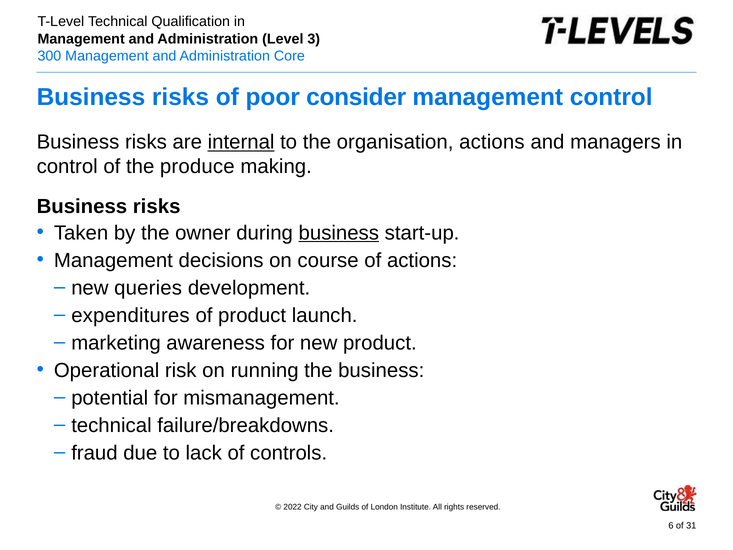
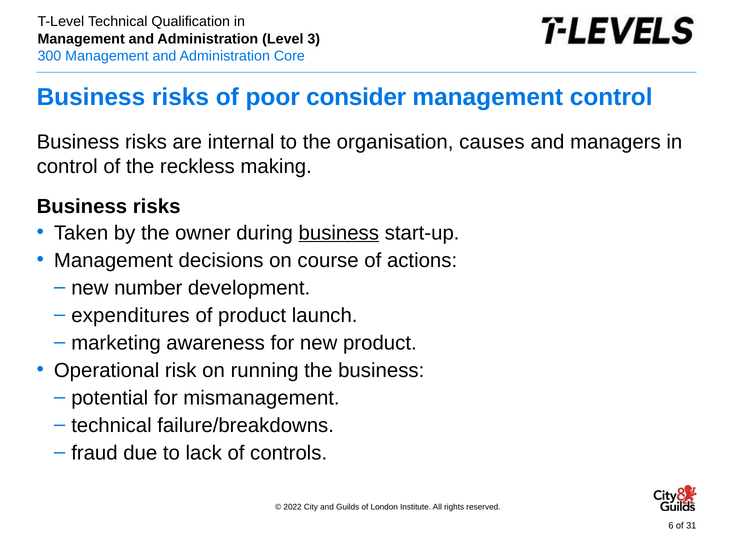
internal underline: present -> none
organisation actions: actions -> causes
produce: produce -> reckless
queries: queries -> number
